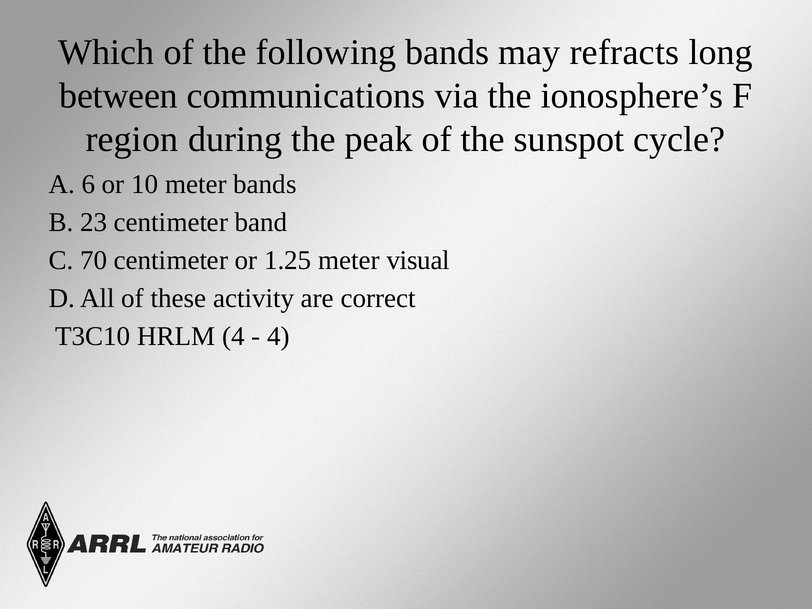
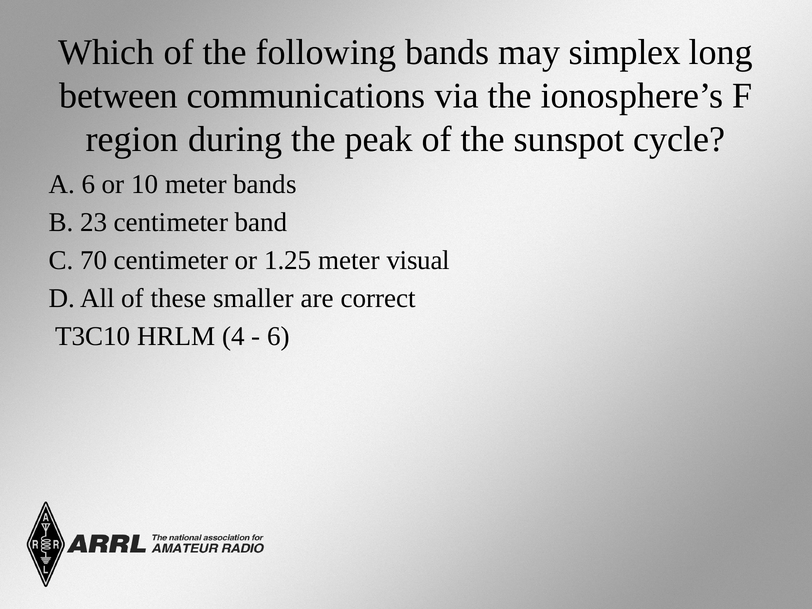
refracts: refracts -> simplex
activity: activity -> smaller
4 at (278, 336): 4 -> 6
